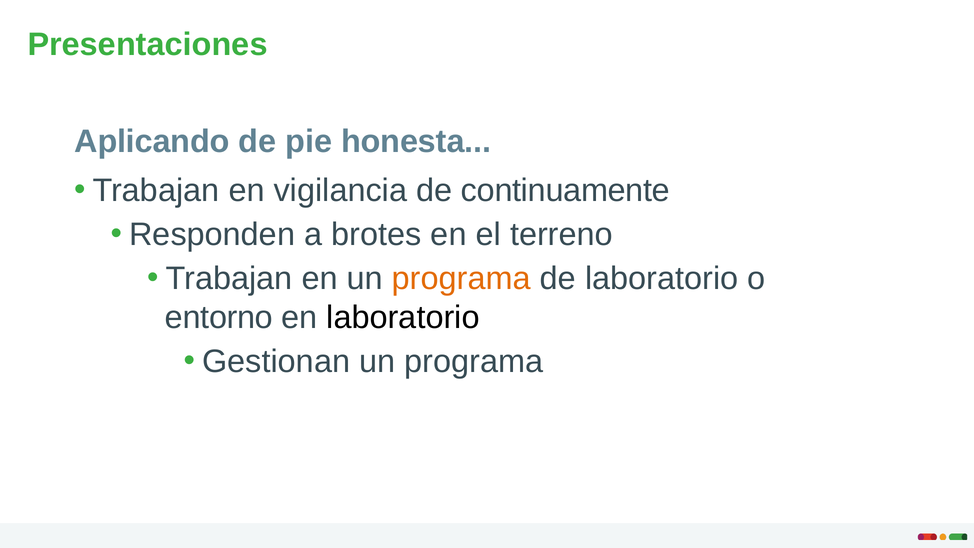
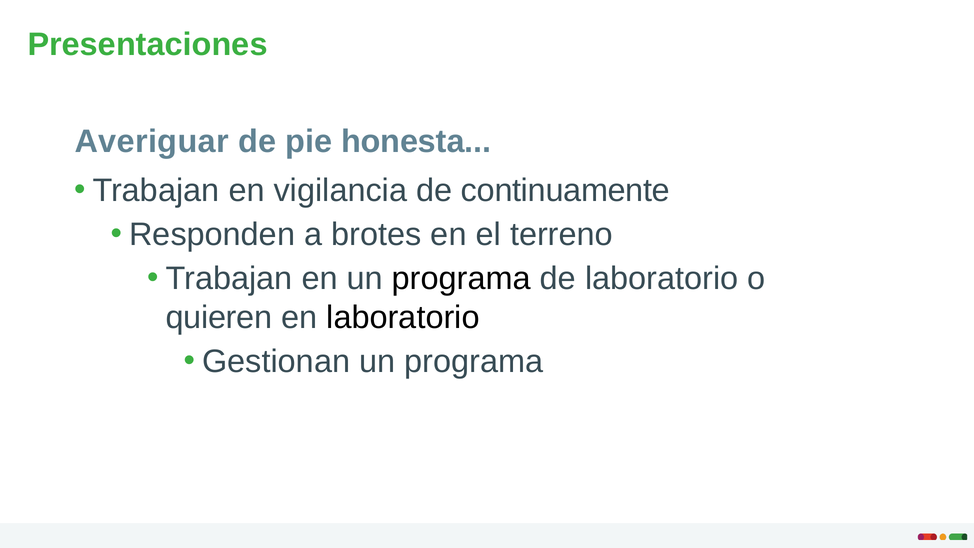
Aplicando: Aplicando -> Averiguar
programa at (461, 279) colour: orange -> black
entorno: entorno -> quieren
